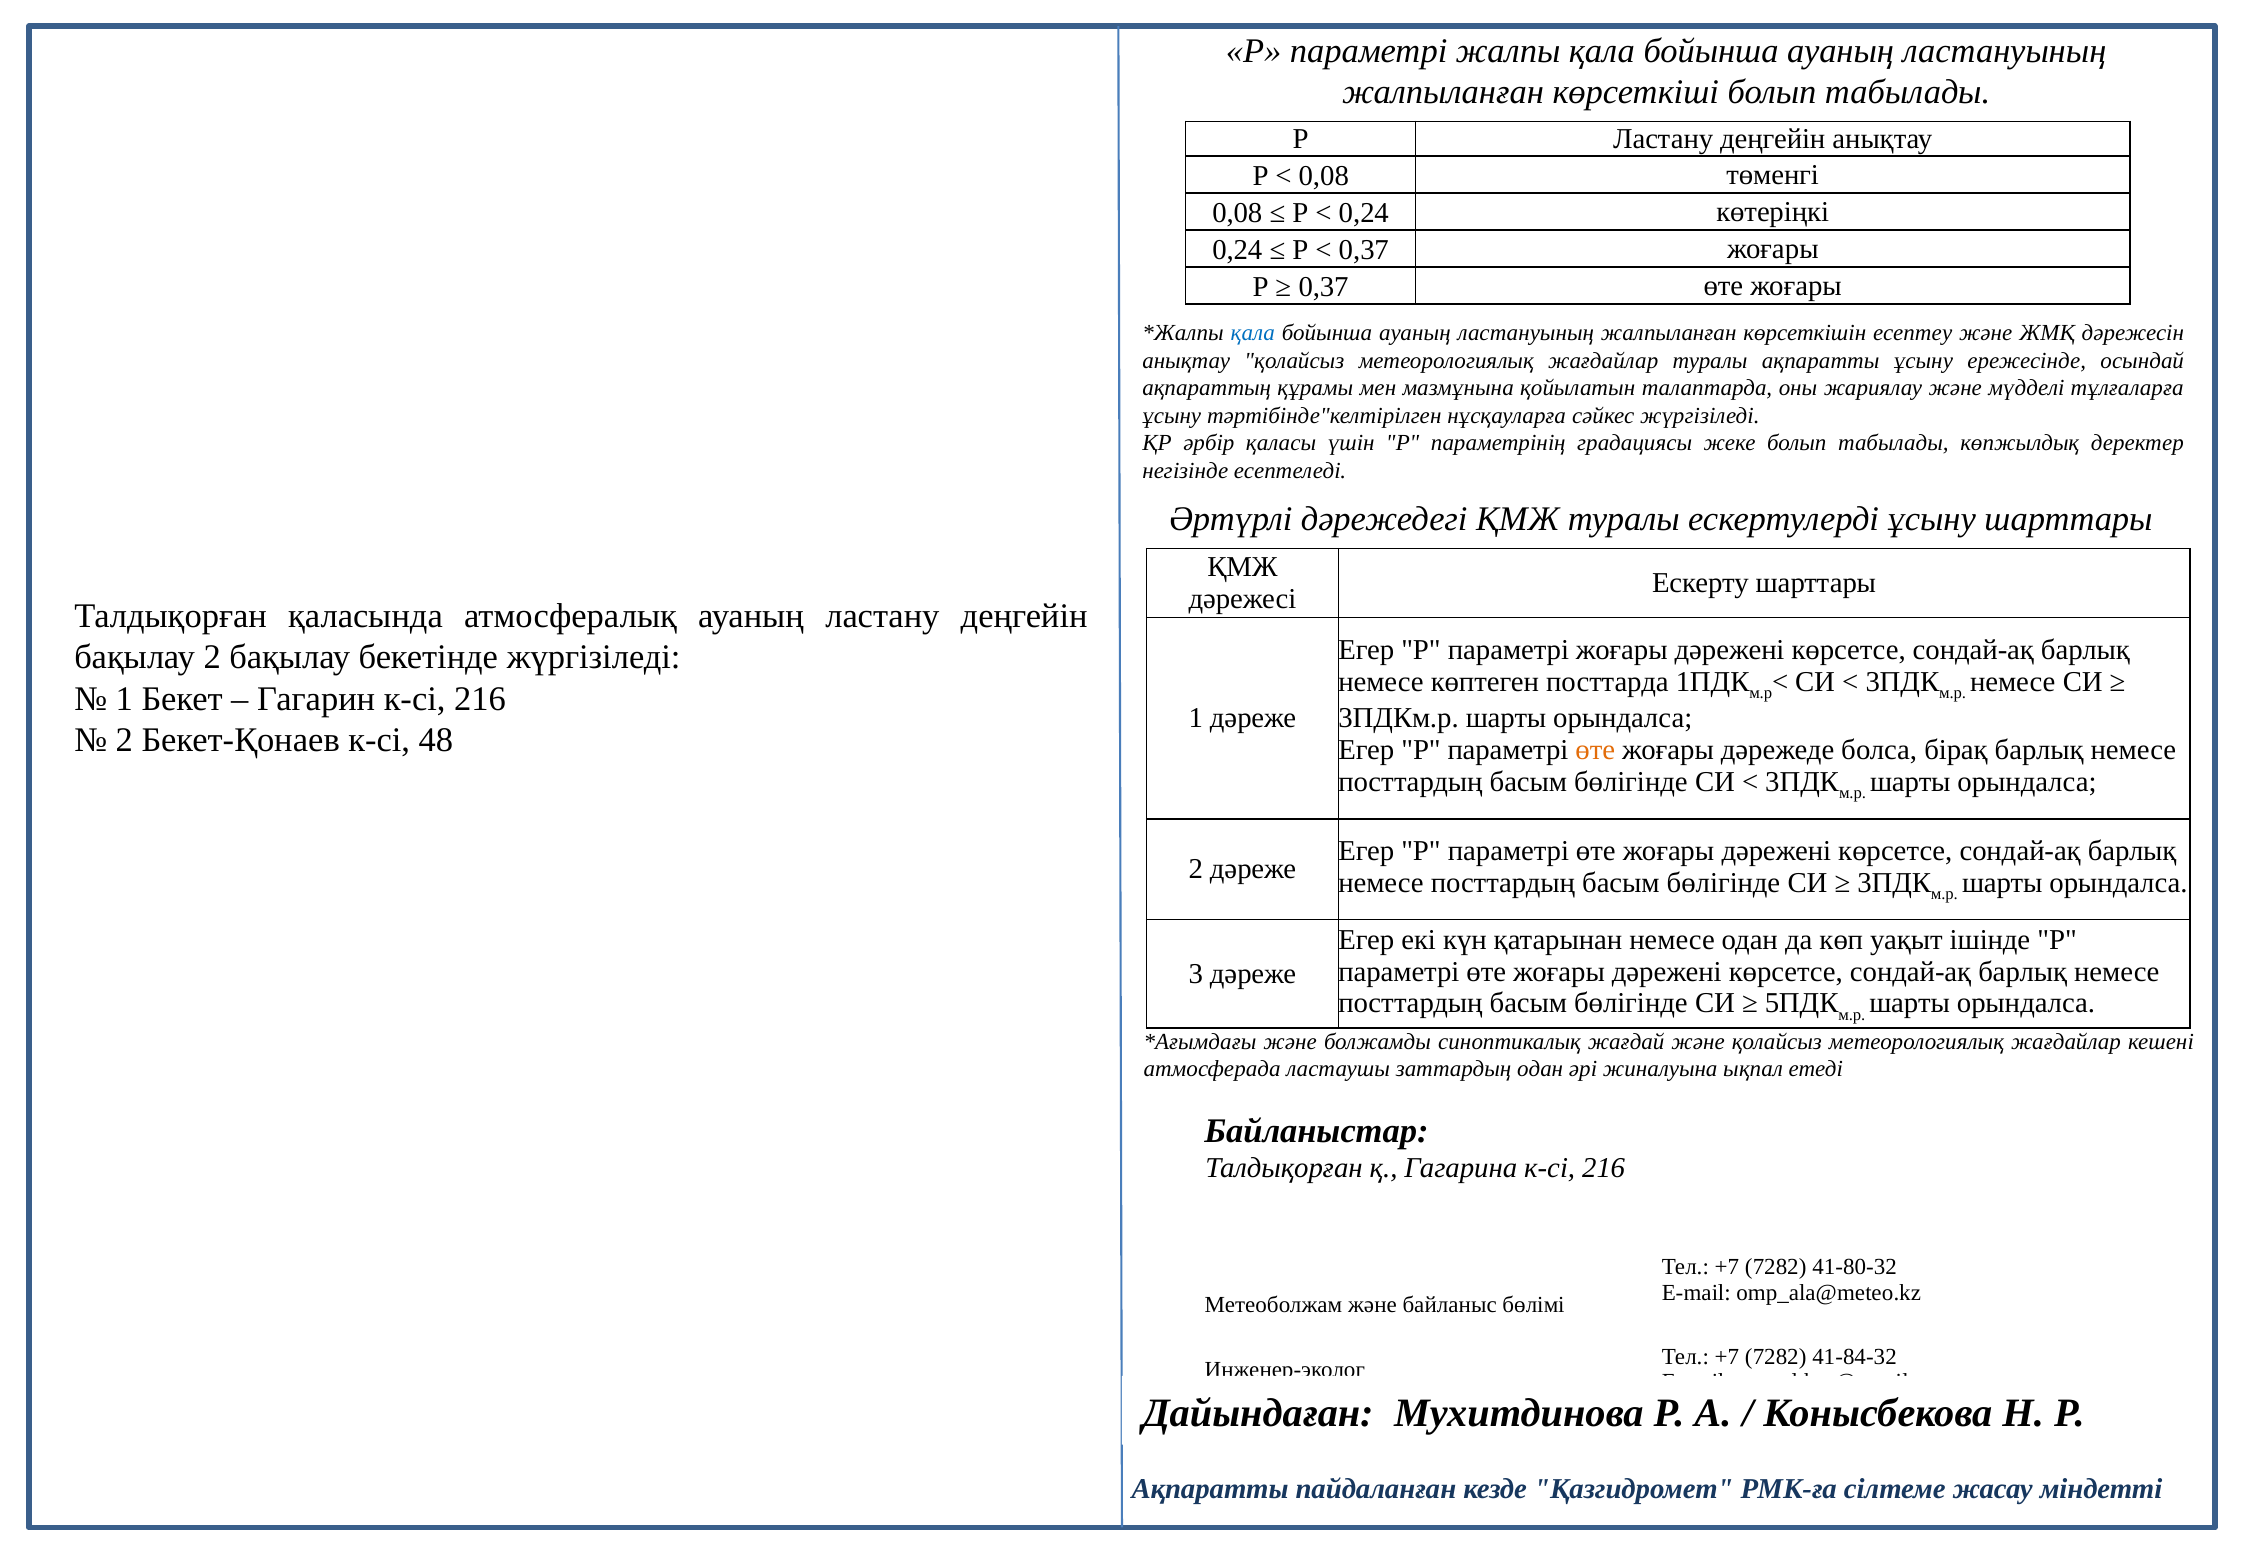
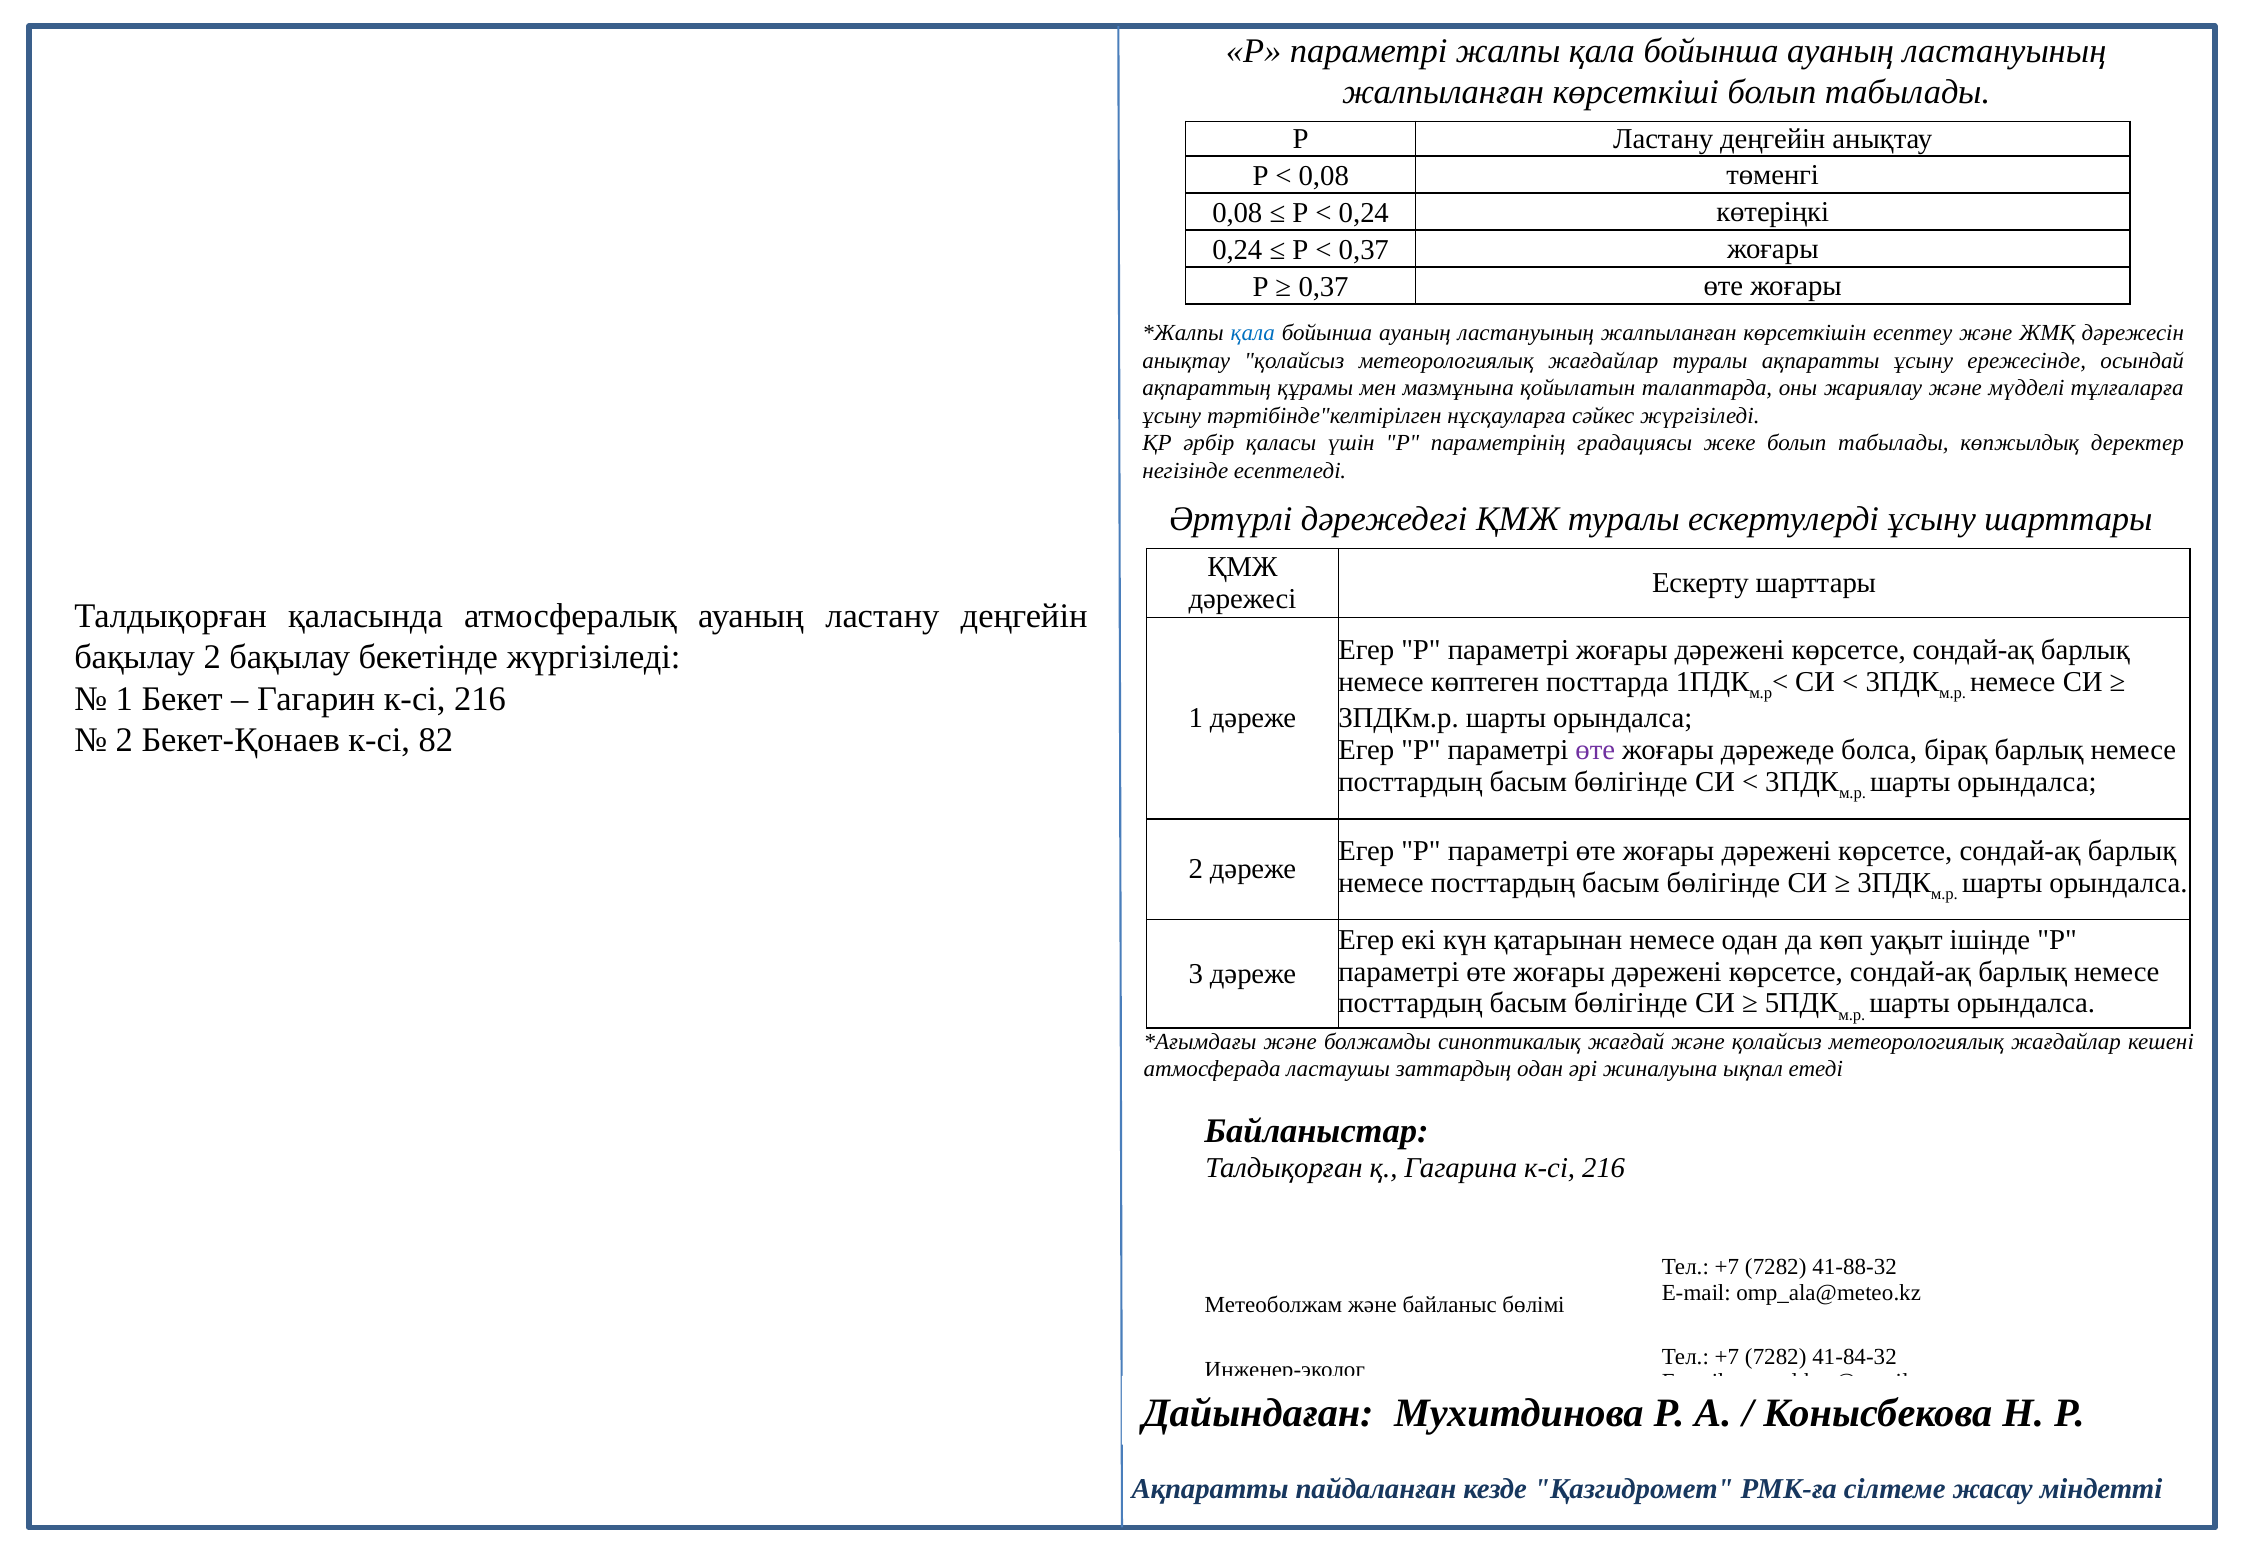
48: 48 -> 82
өте at (1595, 750) colour: orange -> purple
41-80-32: 41-80-32 -> 41-88-32
